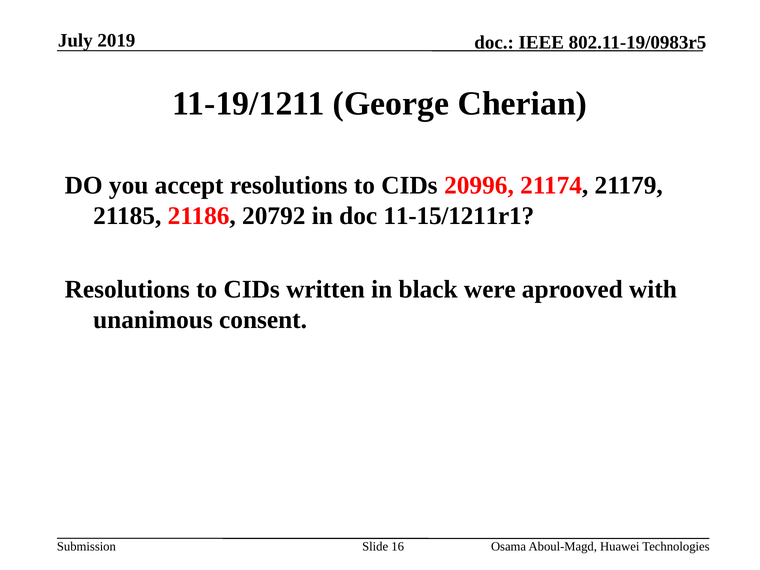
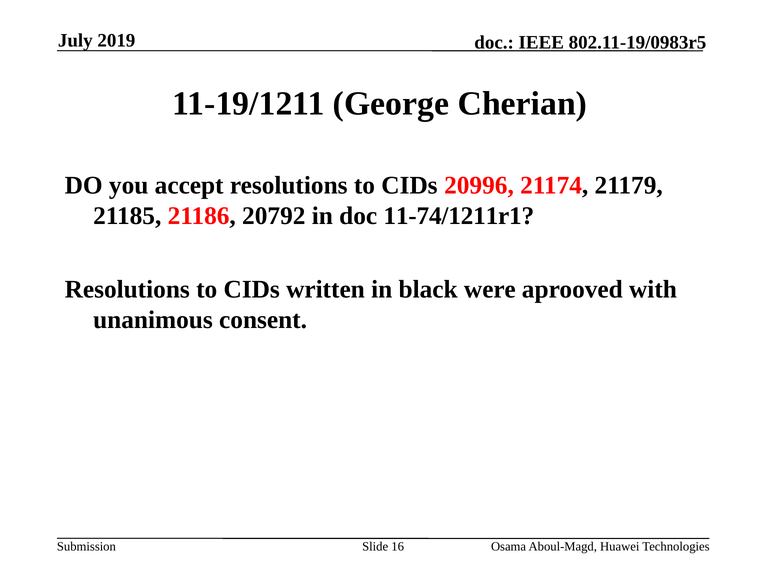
11-15/1211r1: 11-15/1211r1 -> 11-74/1211r1
